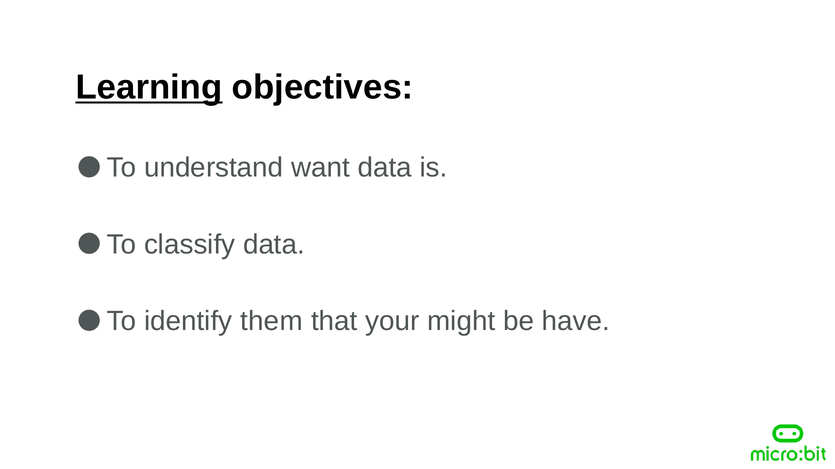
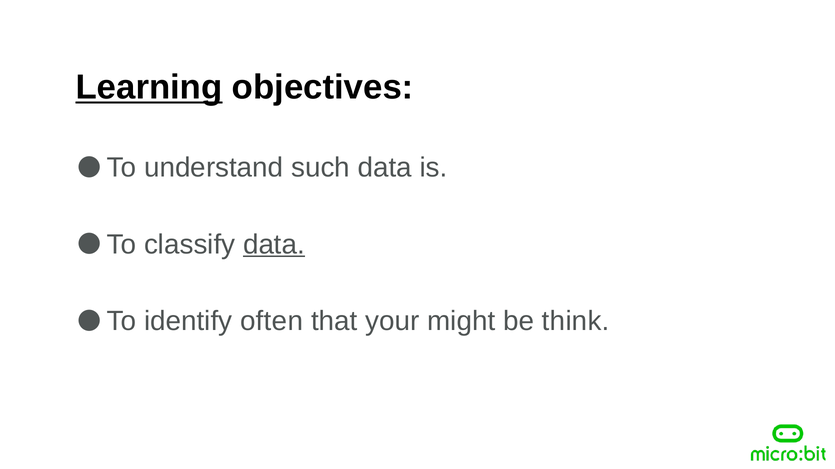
want: want -> such
data at (274, 245) underline: none -> present
them: them -> often
have: have -> think
